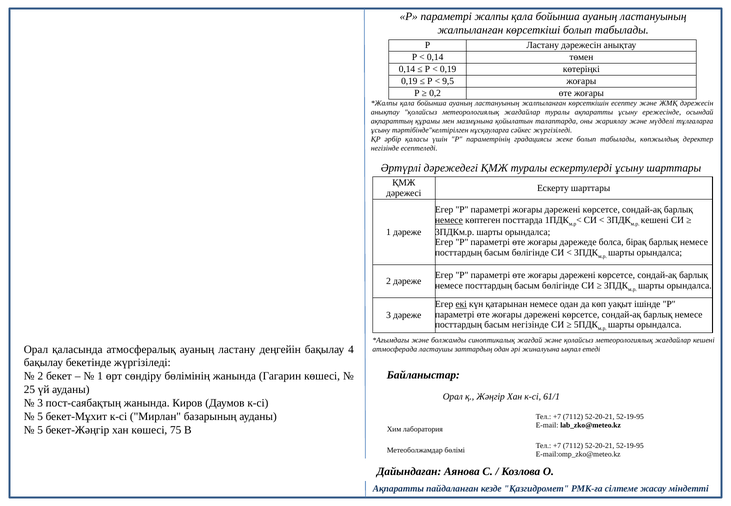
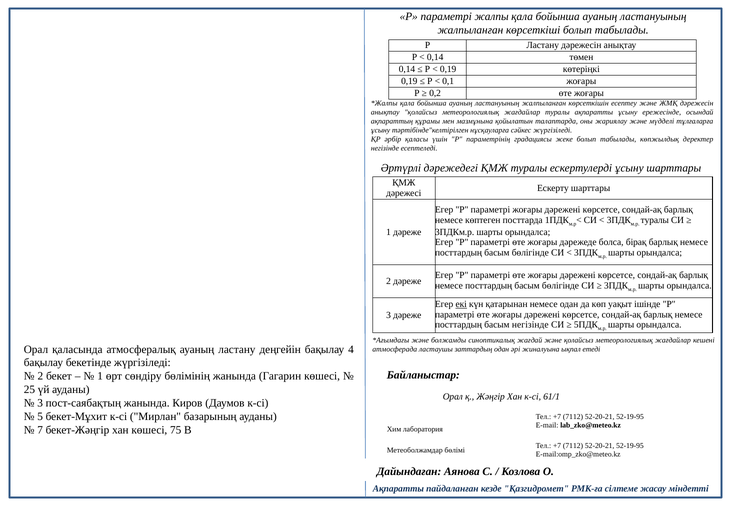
9,5: 9,5 -> 0,1
немесе at (449, 220) underline: present -> none
кешені at (655, 220): кешені -> туралы
5 at (40, 430): 5 -> 7
